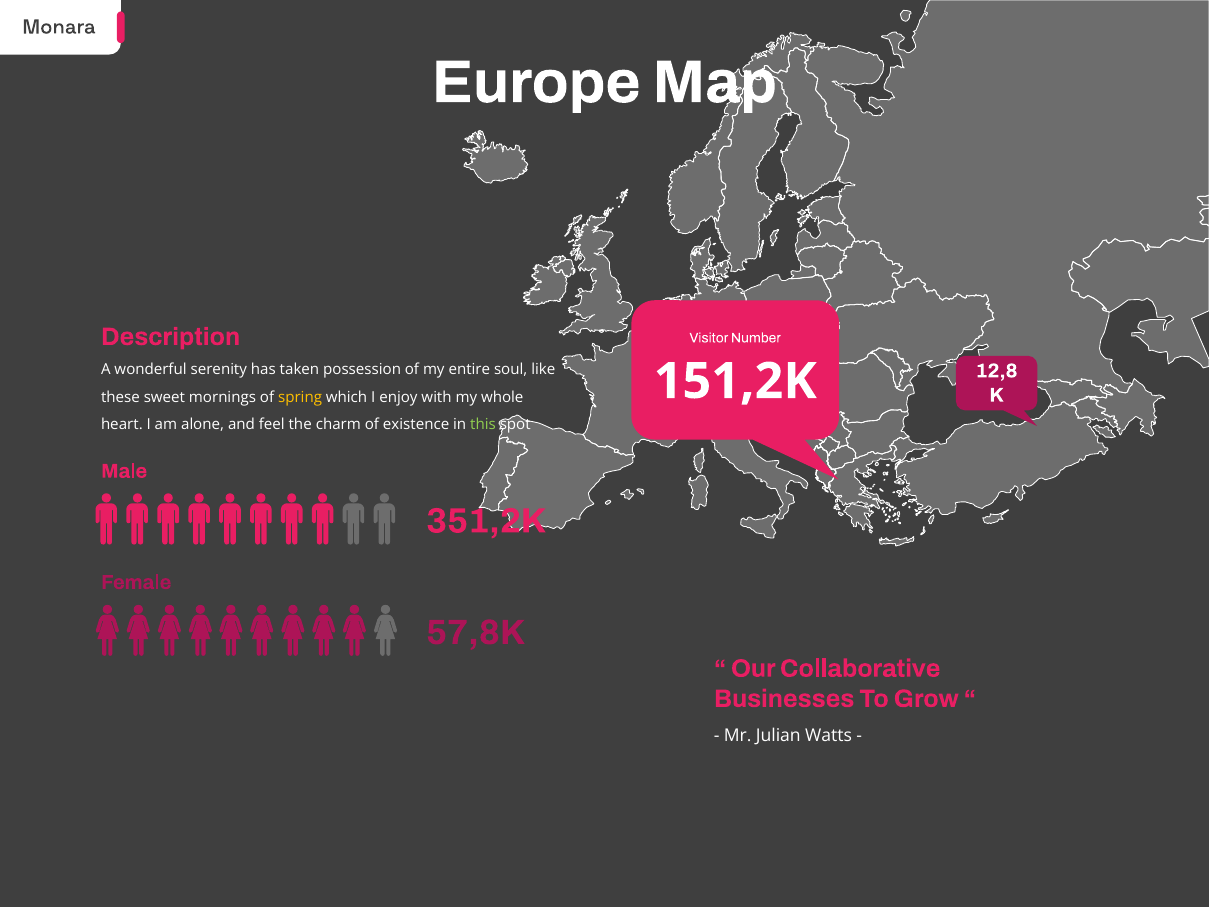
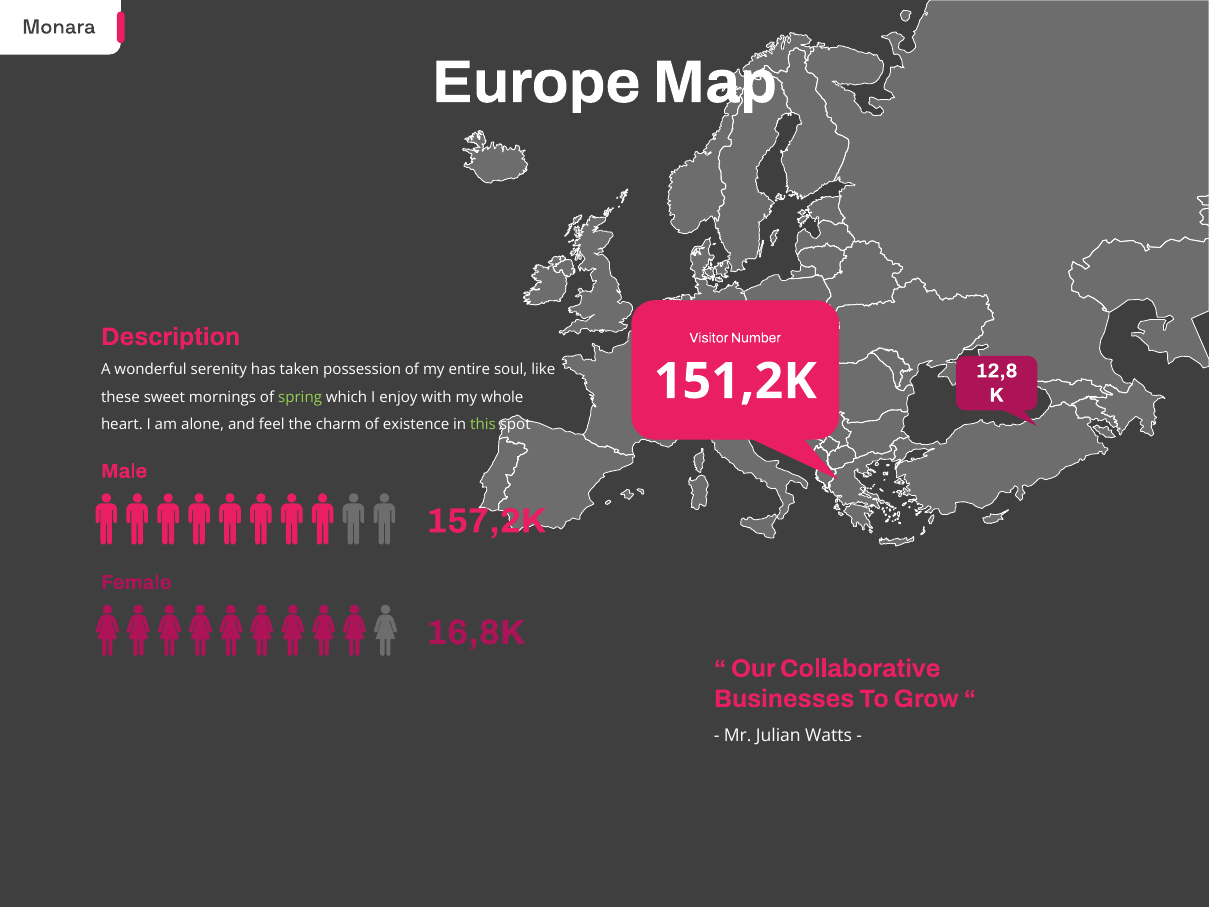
spring colour: yellow -> light green
351,2K: 351,2K -> 157,2K
57,8K: 57,8K -> 16,8K
